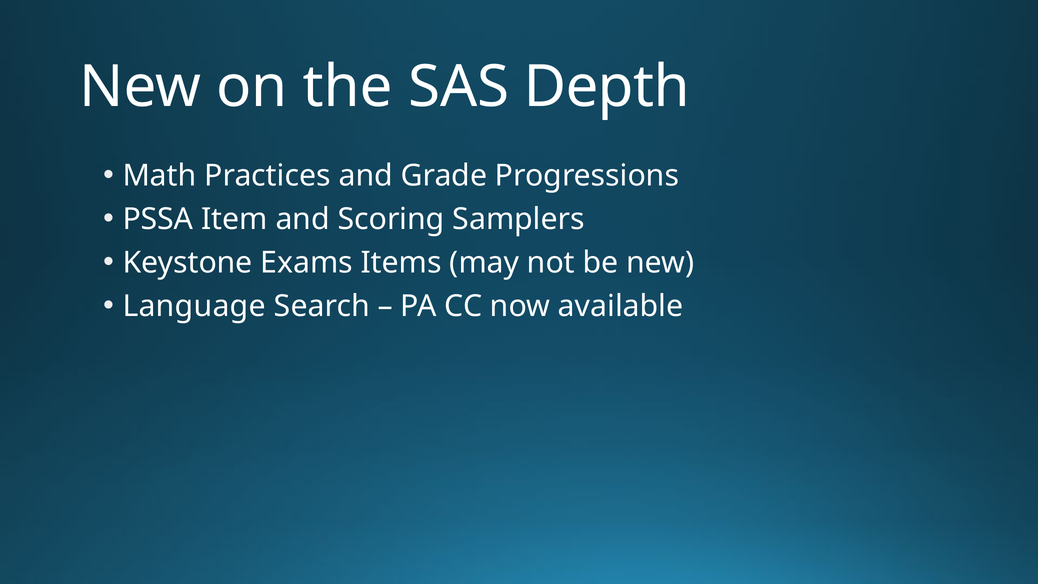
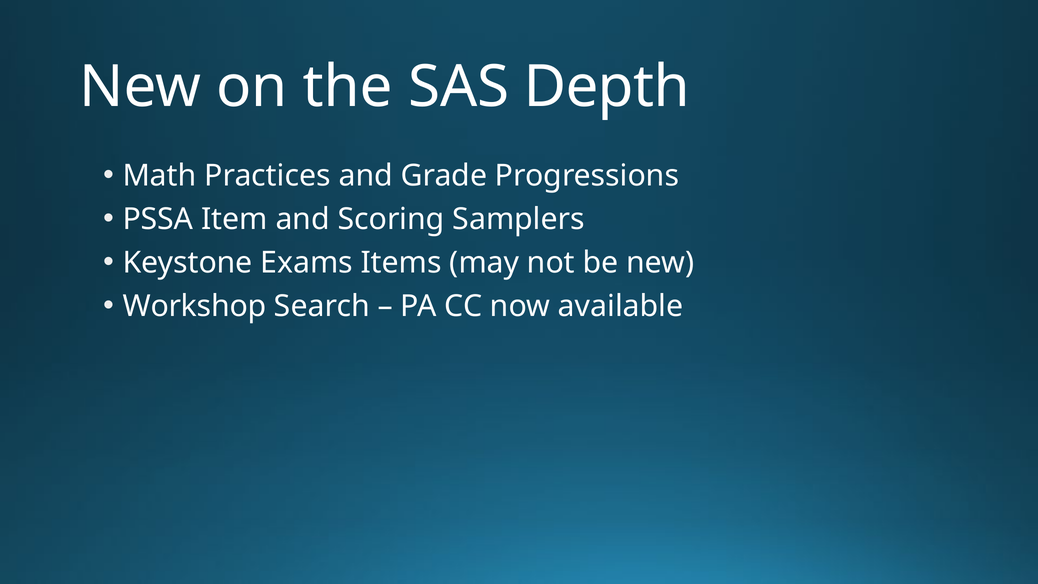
Language: Language -> Workshop
